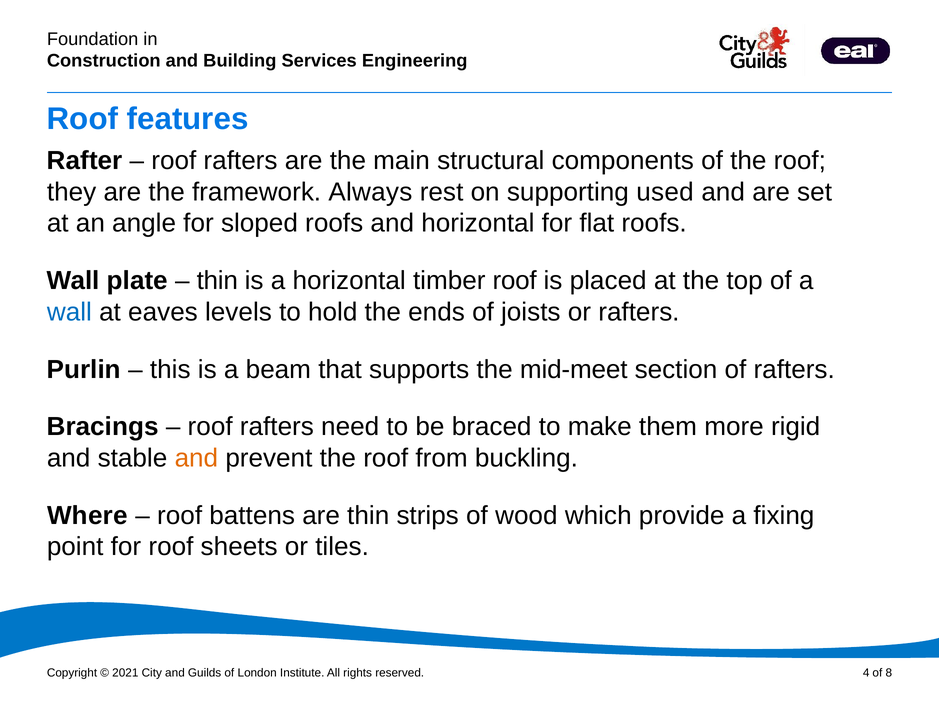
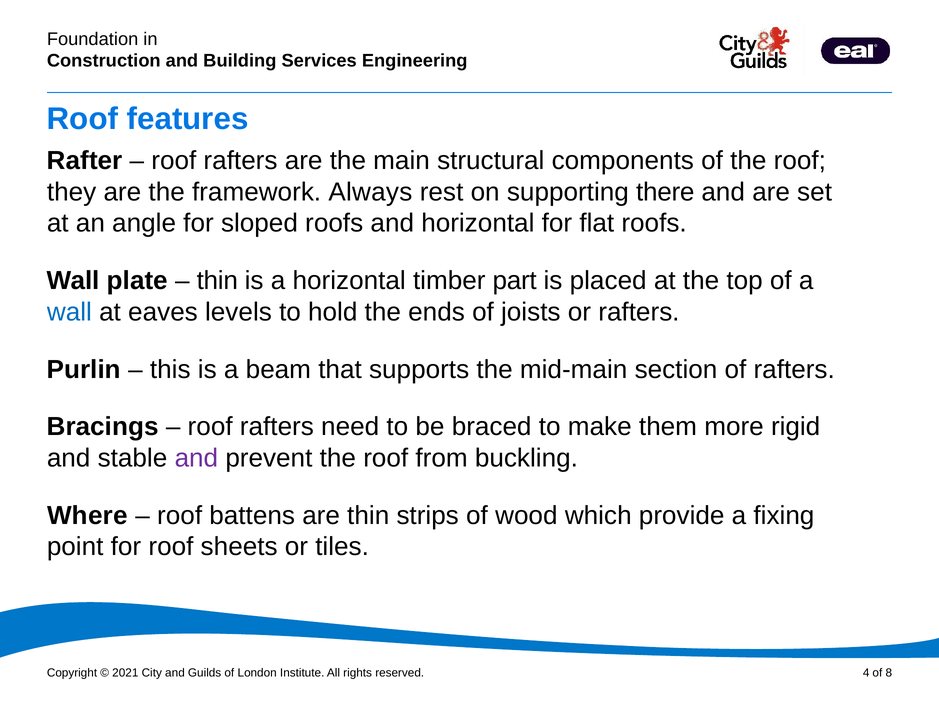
used: used -> there
timber roof: roof -> part
mid-meet: mid-meet -> mid-main
and at (196, 458) colour: orange -> purple
